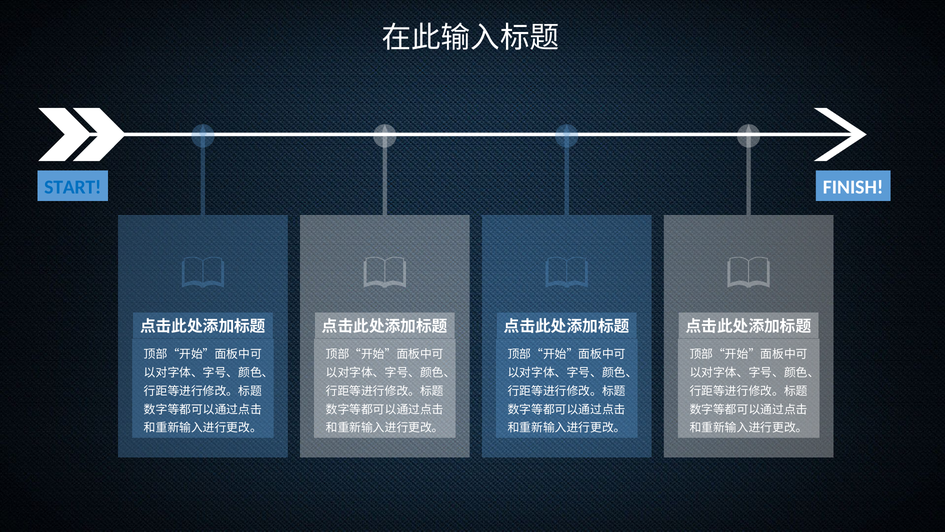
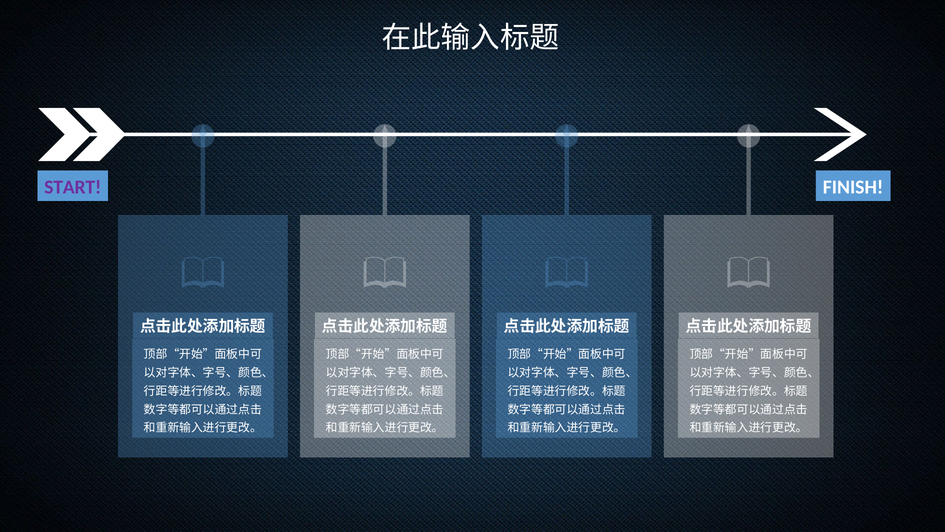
START colour: blue -> purple
